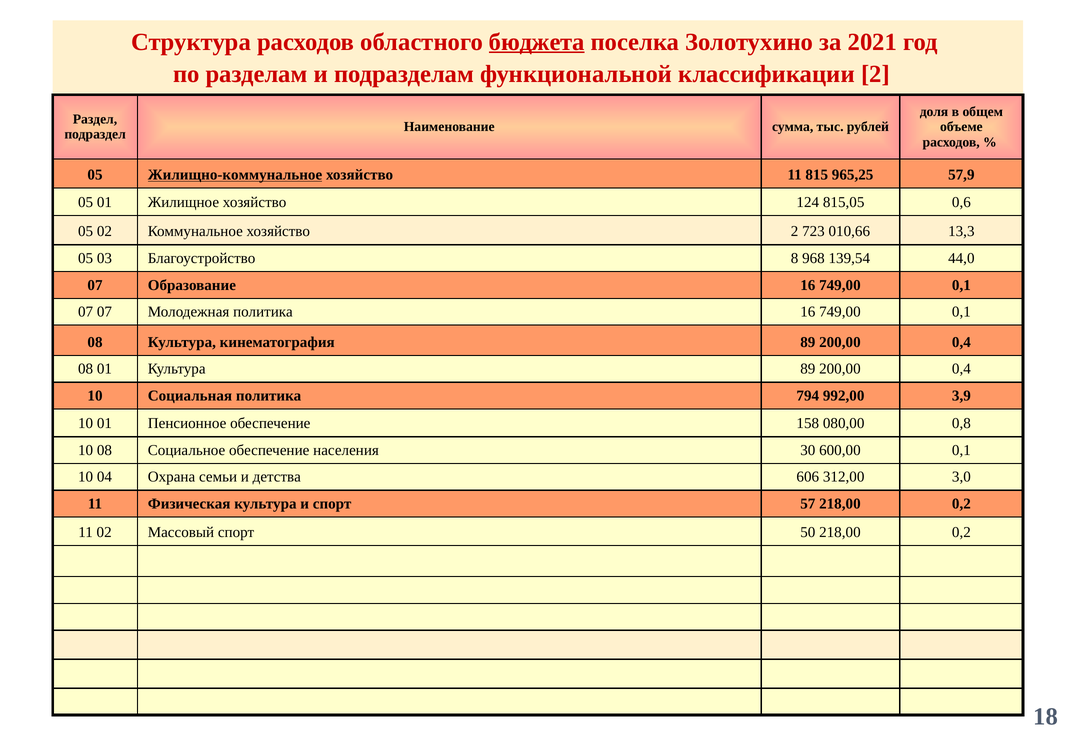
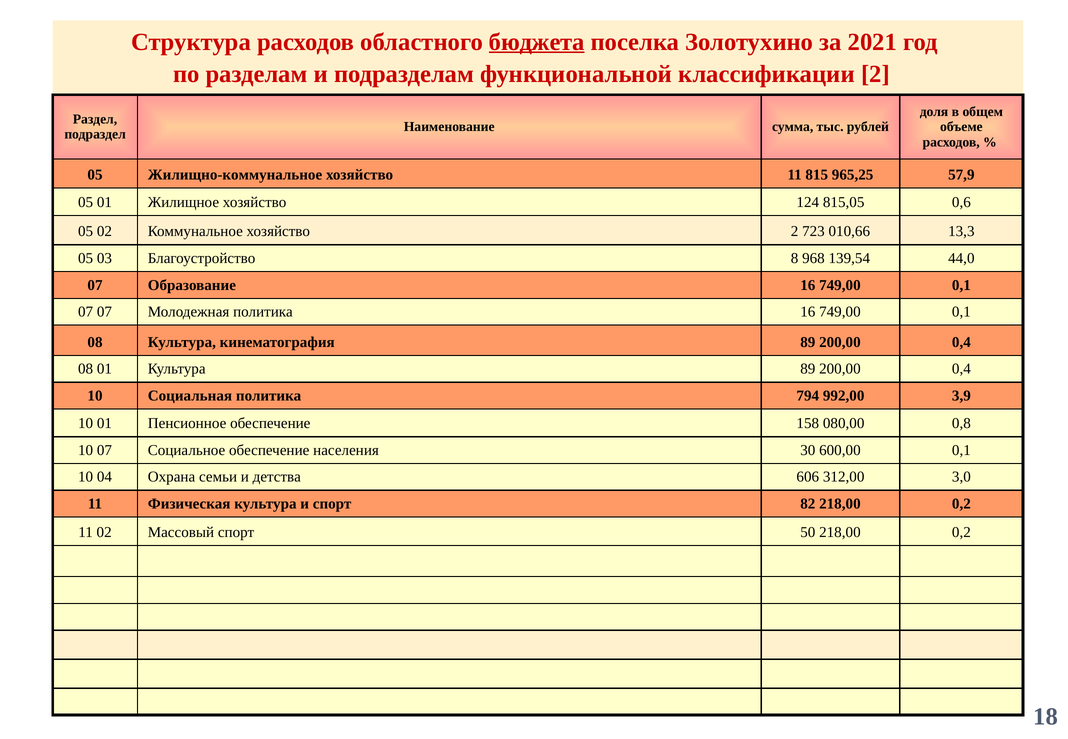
Жилищно-коммунальное underline: present -> none
10 08: 08 -> 07
57: 57 -> 82
